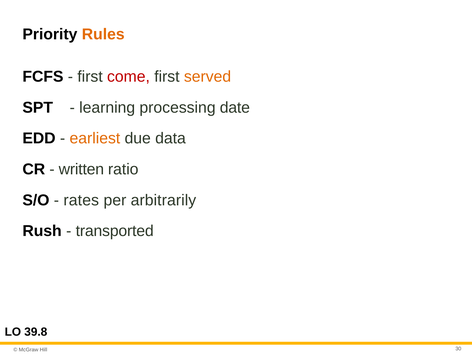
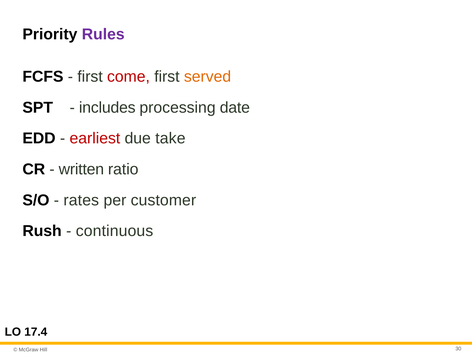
Rules colour: orange -> purple
learning: learning -> includes
earliest colour: orange -> red
data: data -> take
arbitrarily: arbitrarily -> customer
transported: transported -> continuous
39.8: 39.8 -> 17.4
